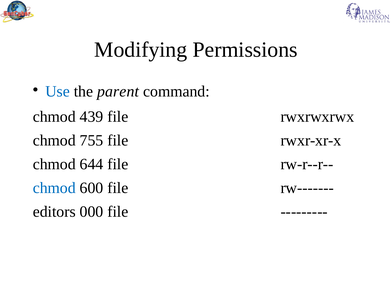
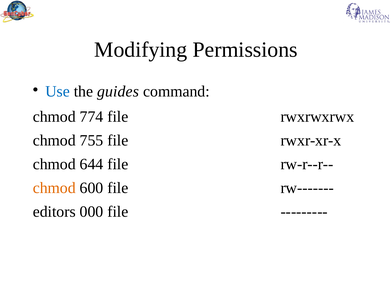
parent: parent -> guides
439: 439 -> 774
chmod at (54, 188) colour: blue -> orange
